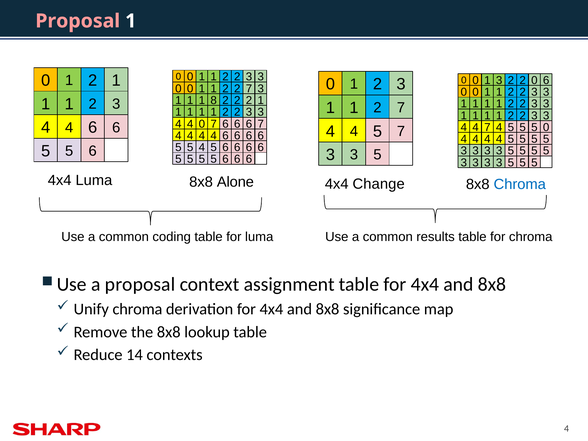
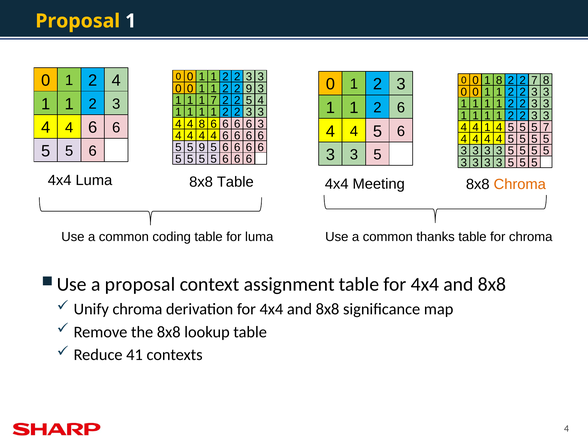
Proposal at (78, 21) colour: pink -> yellow
1 at (116, 81): 1 -> 4
0 3: 3 -> 8
2 0: 0 -> 7
6 at (546, 80): 6 -> 8
7 at (249, 89): 7 -> 9
1 8: 8 -> 7
2 2: 2 -> 5
1 at (261, 100): 1 -> 4
7 at (401, 108): 7 -> 6
4 0: 0 -> 8
7 at (214, 124): 7 -> 6
6 7: 7 -> 3
7 at (487, 127): 7 -> 1
0 at (546, 127): 0 -> 7
7 at (401, 131): 7 -> 6
5 4: 4 -> 9
8x8 Alone: Alone -> Table
Change: Change -> Meeting
Chroma at (520, 184) colour: blue -> orange
results: results -> thanks
14: 14 -> 41
